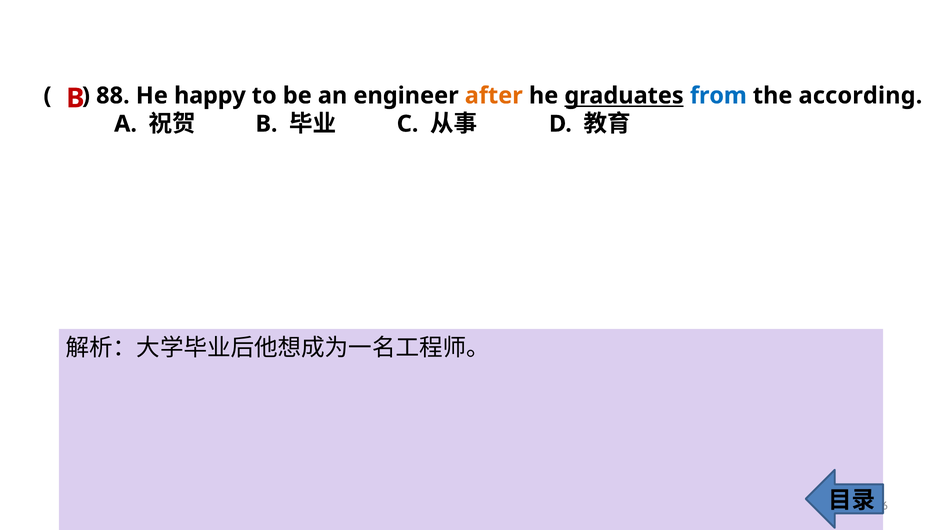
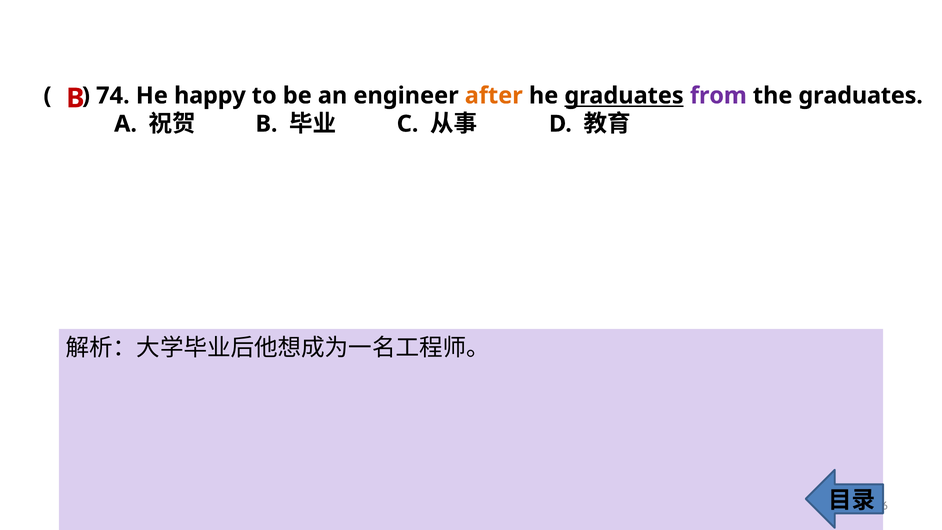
88: 88 -> 74
from colour: blue -> purple
the according: according -> graduates
